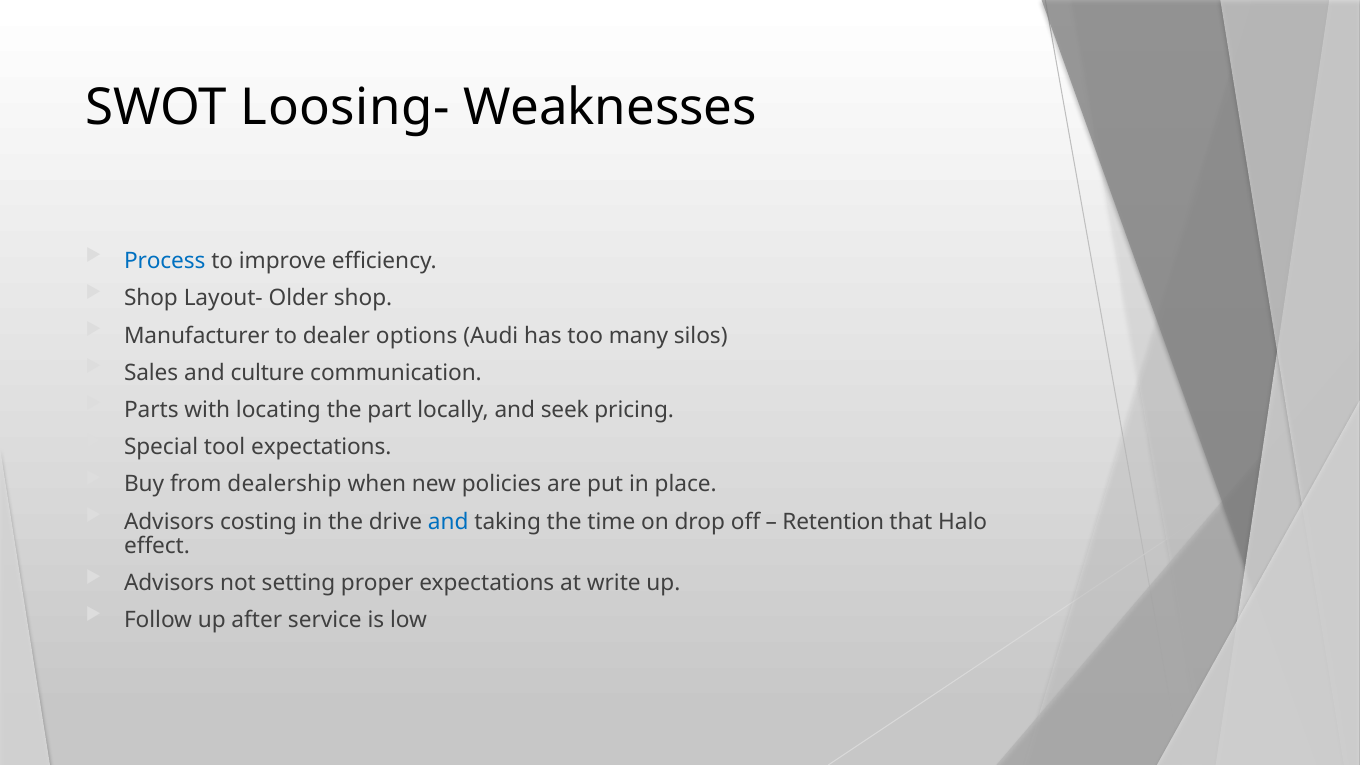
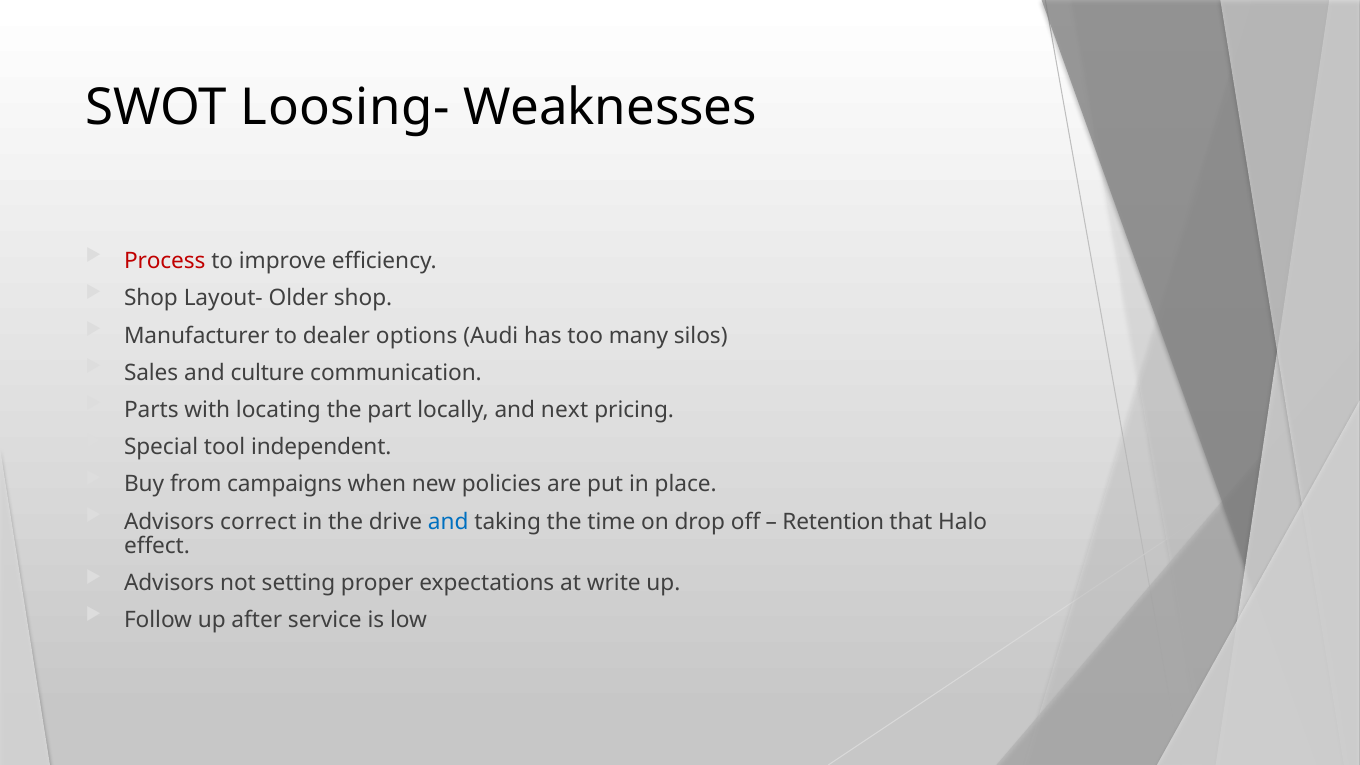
Process colour: blue -> red
seek: seek -> next
tool expectations: expectations -> independent
dealership: dealership -> campaigns
costing: costing -> correct
